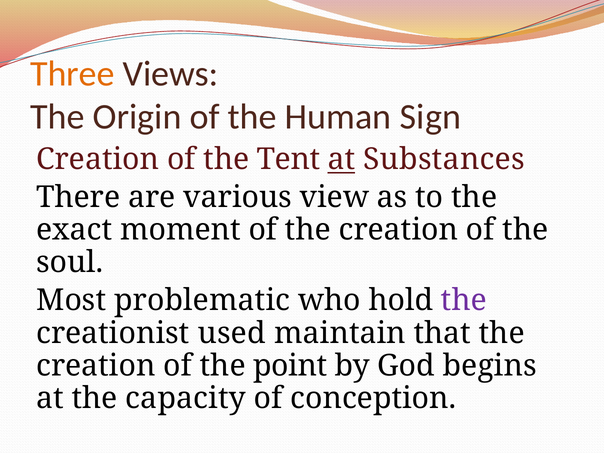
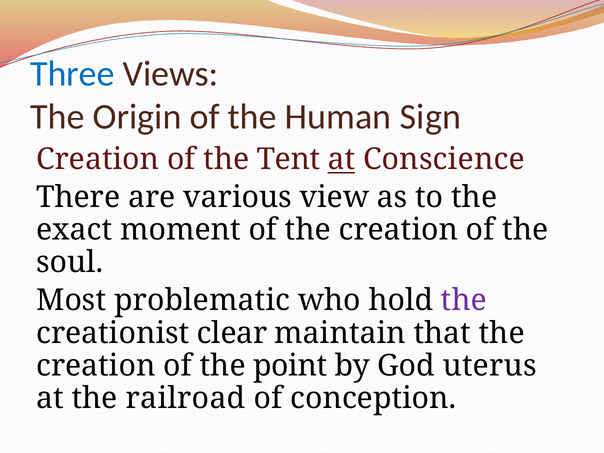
Three colour: orange -> blue
Substances: Substances -> Conscience
used: used -> clear
begins: begins -> uterus
capacity: capacity -> railroad
